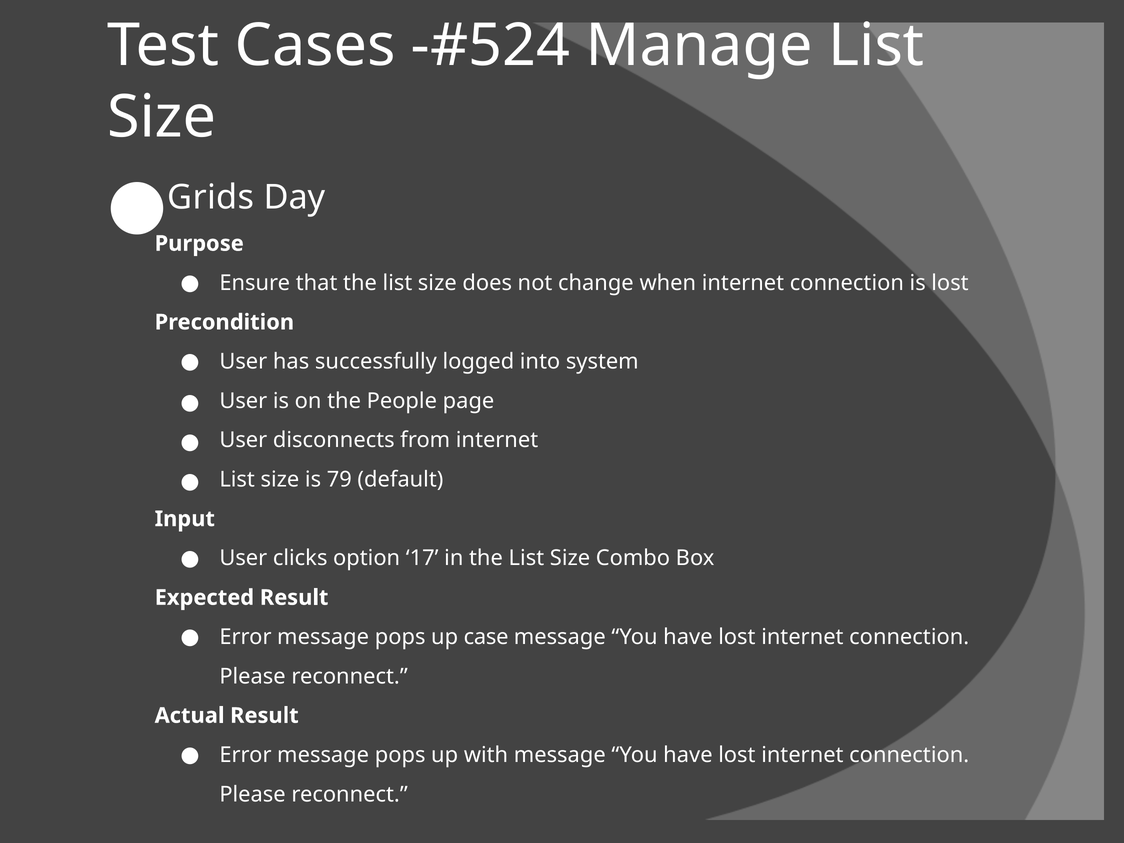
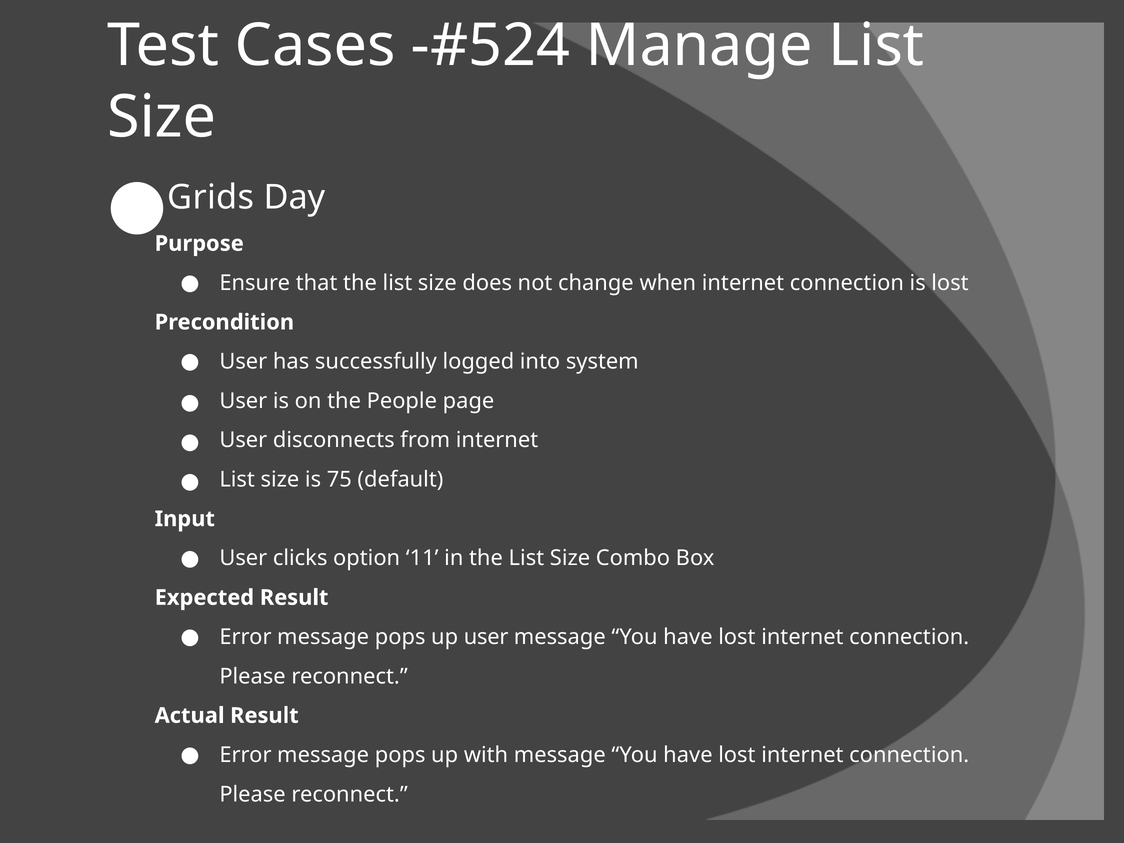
79: 79 -> 75
17: 17 -> 11
up case: case -> user
